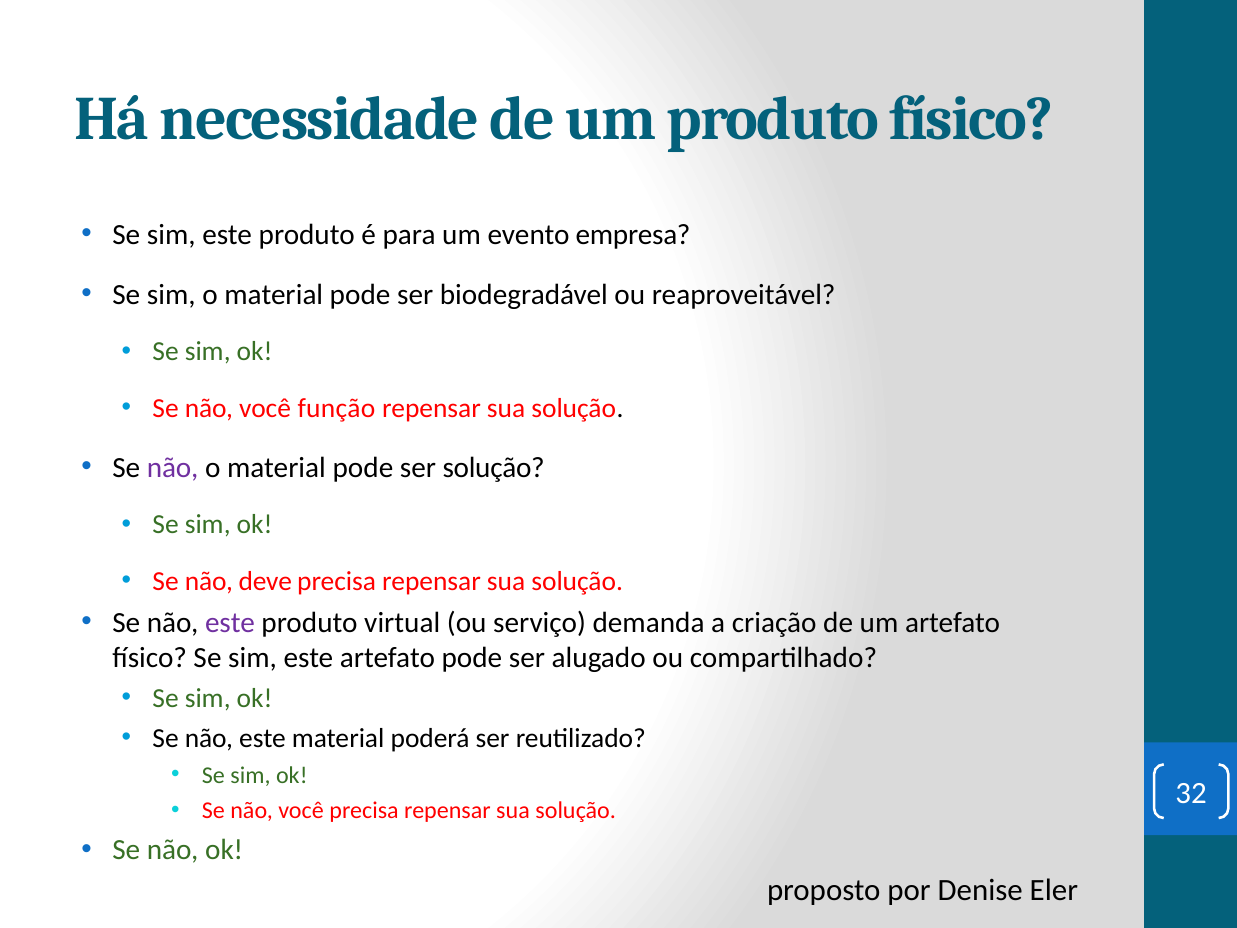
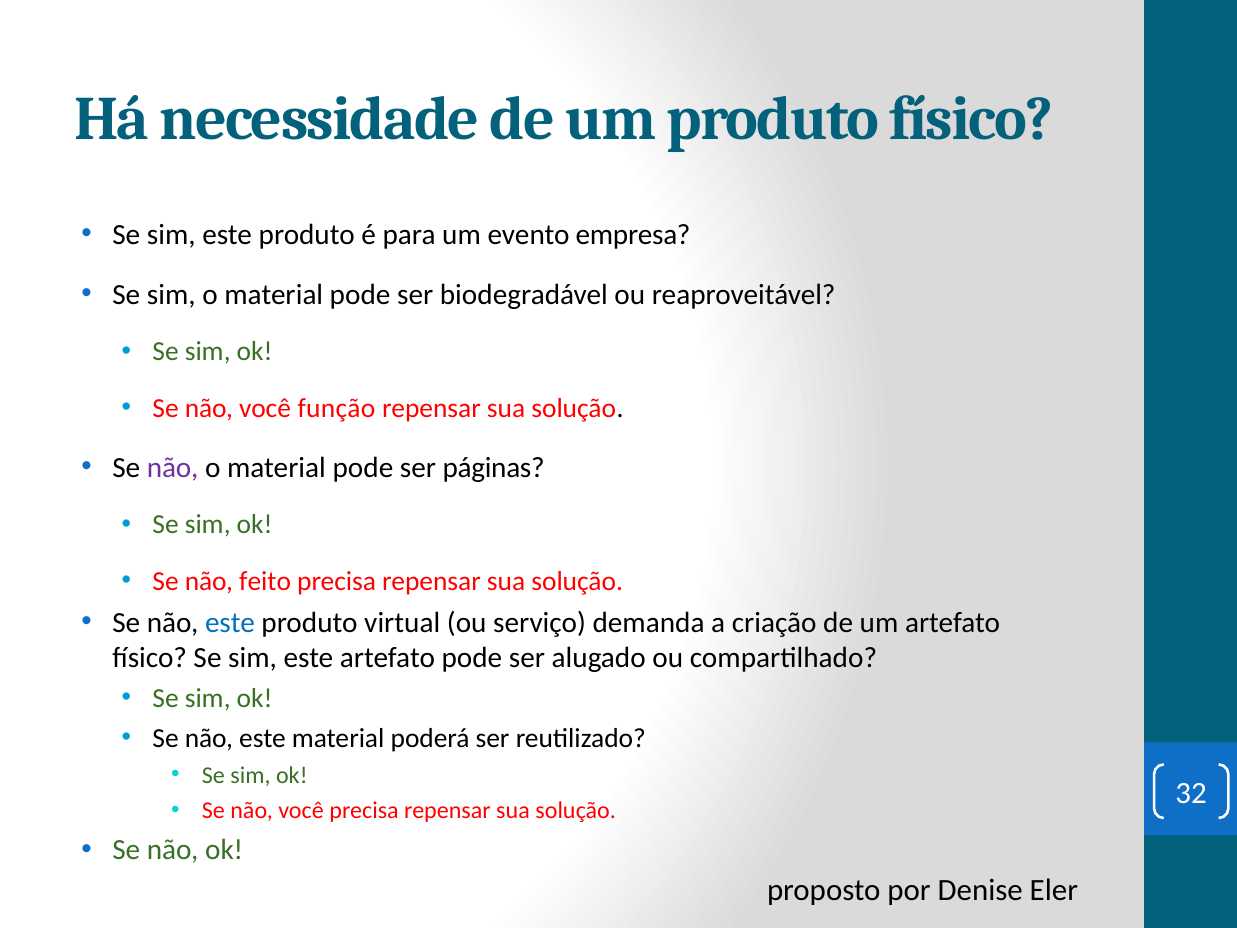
ser solução: solução -> páginas
deve: deve -> feito
este at (230, 622) colour: purple -> blue
